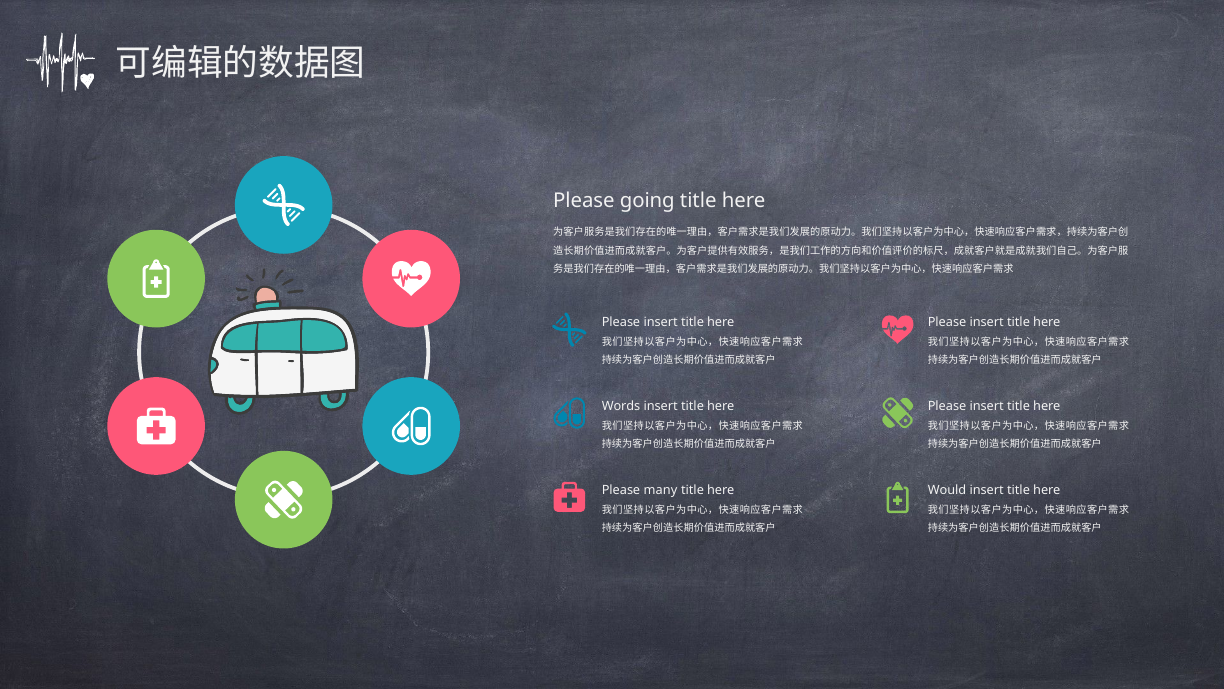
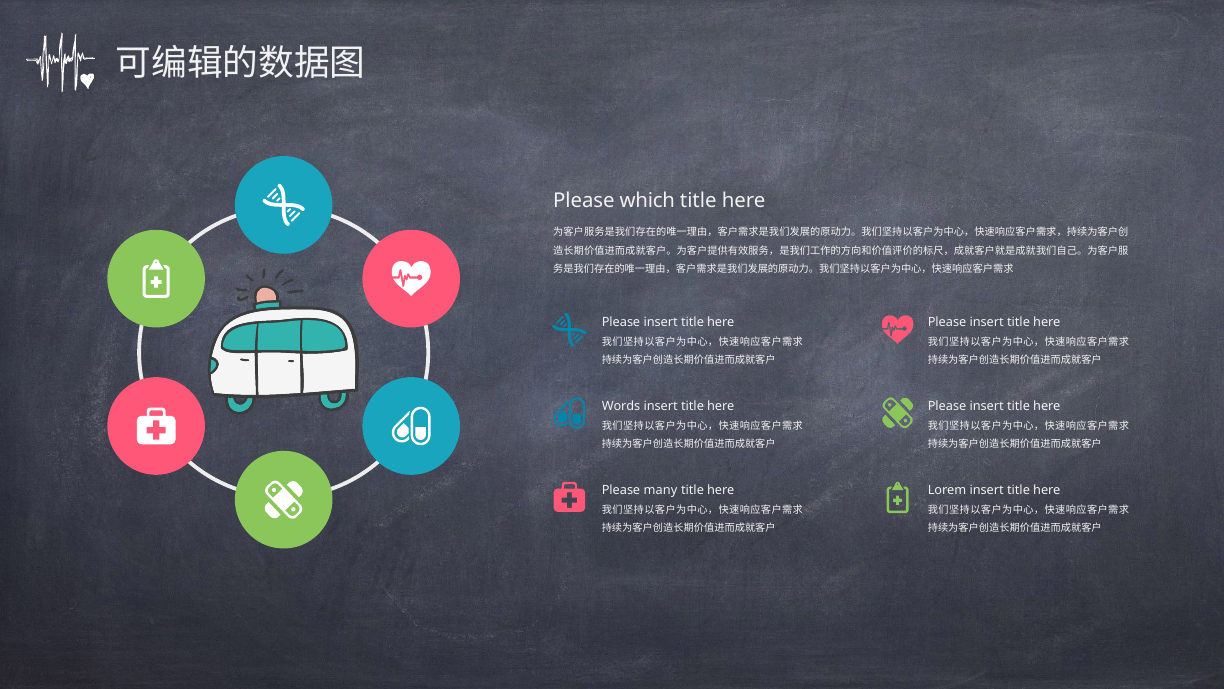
going: going -> which
Would: Would -> Lorem
